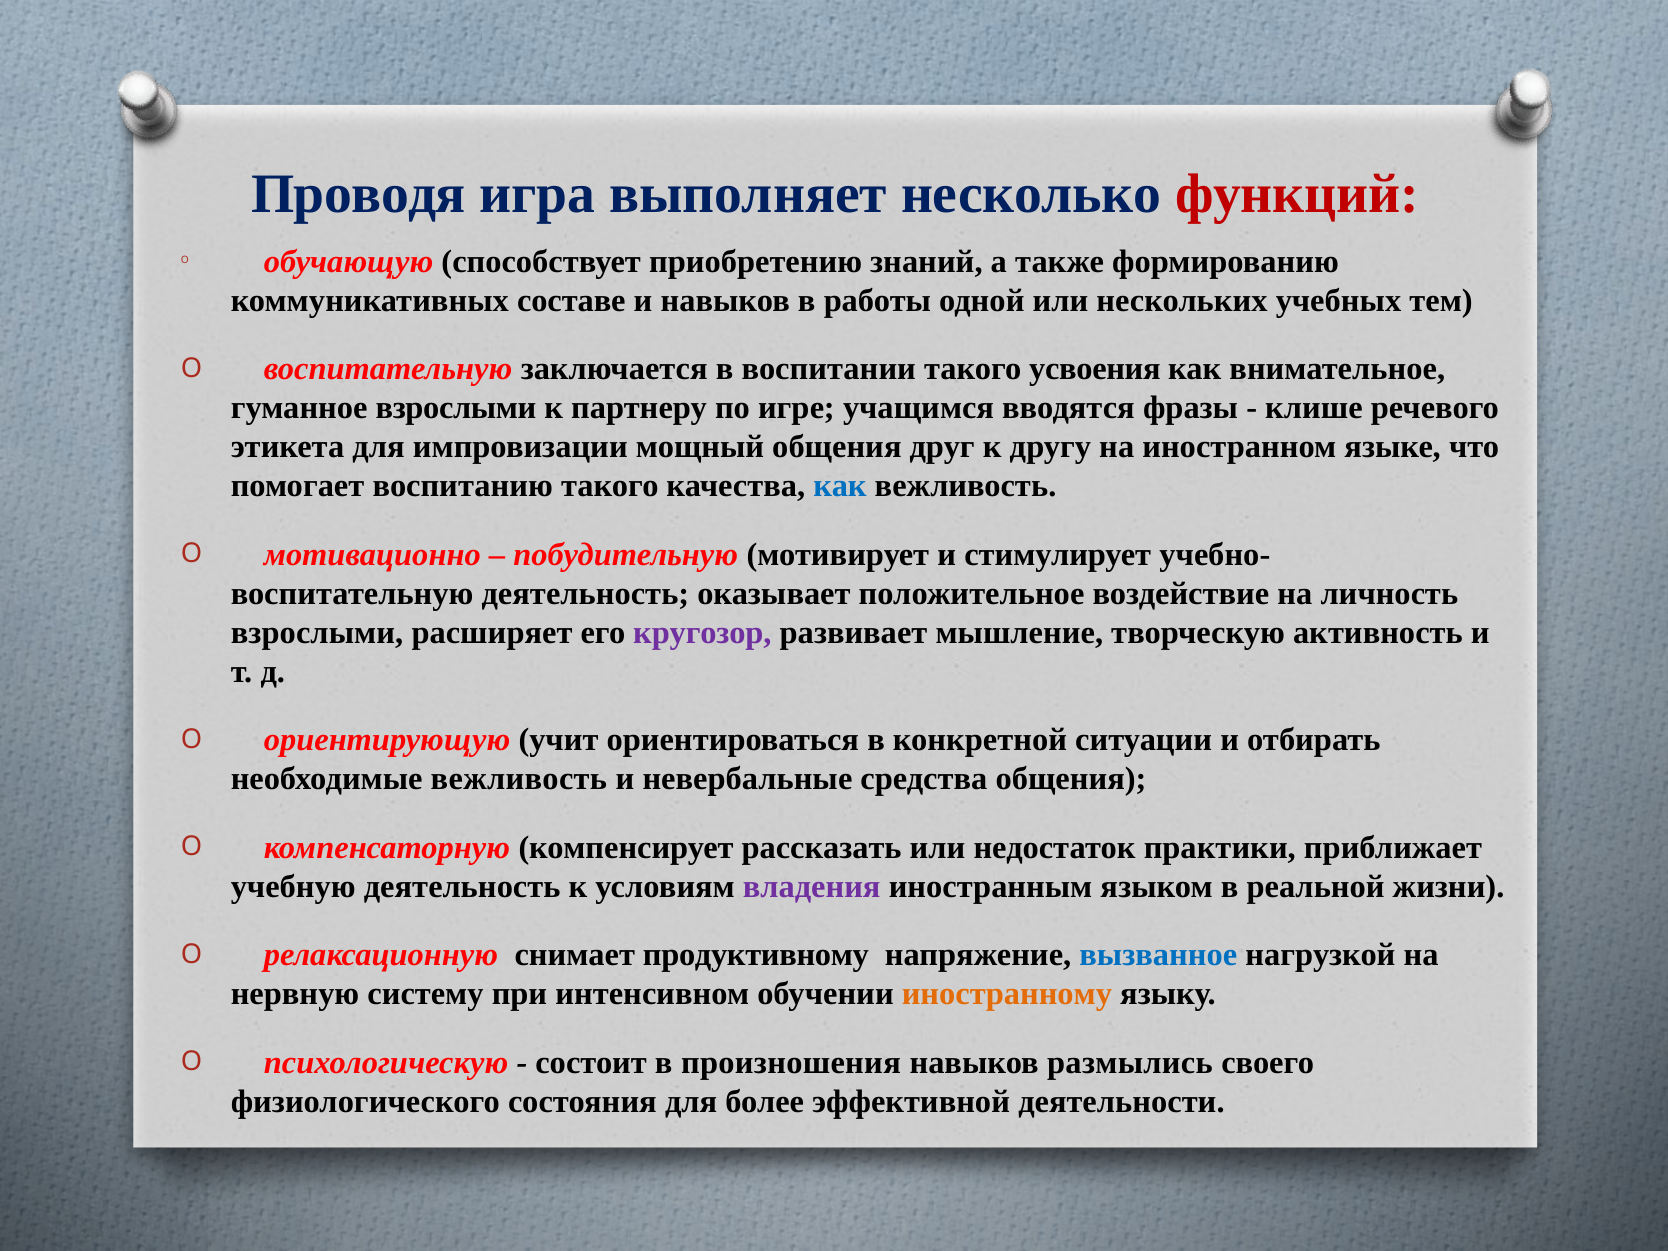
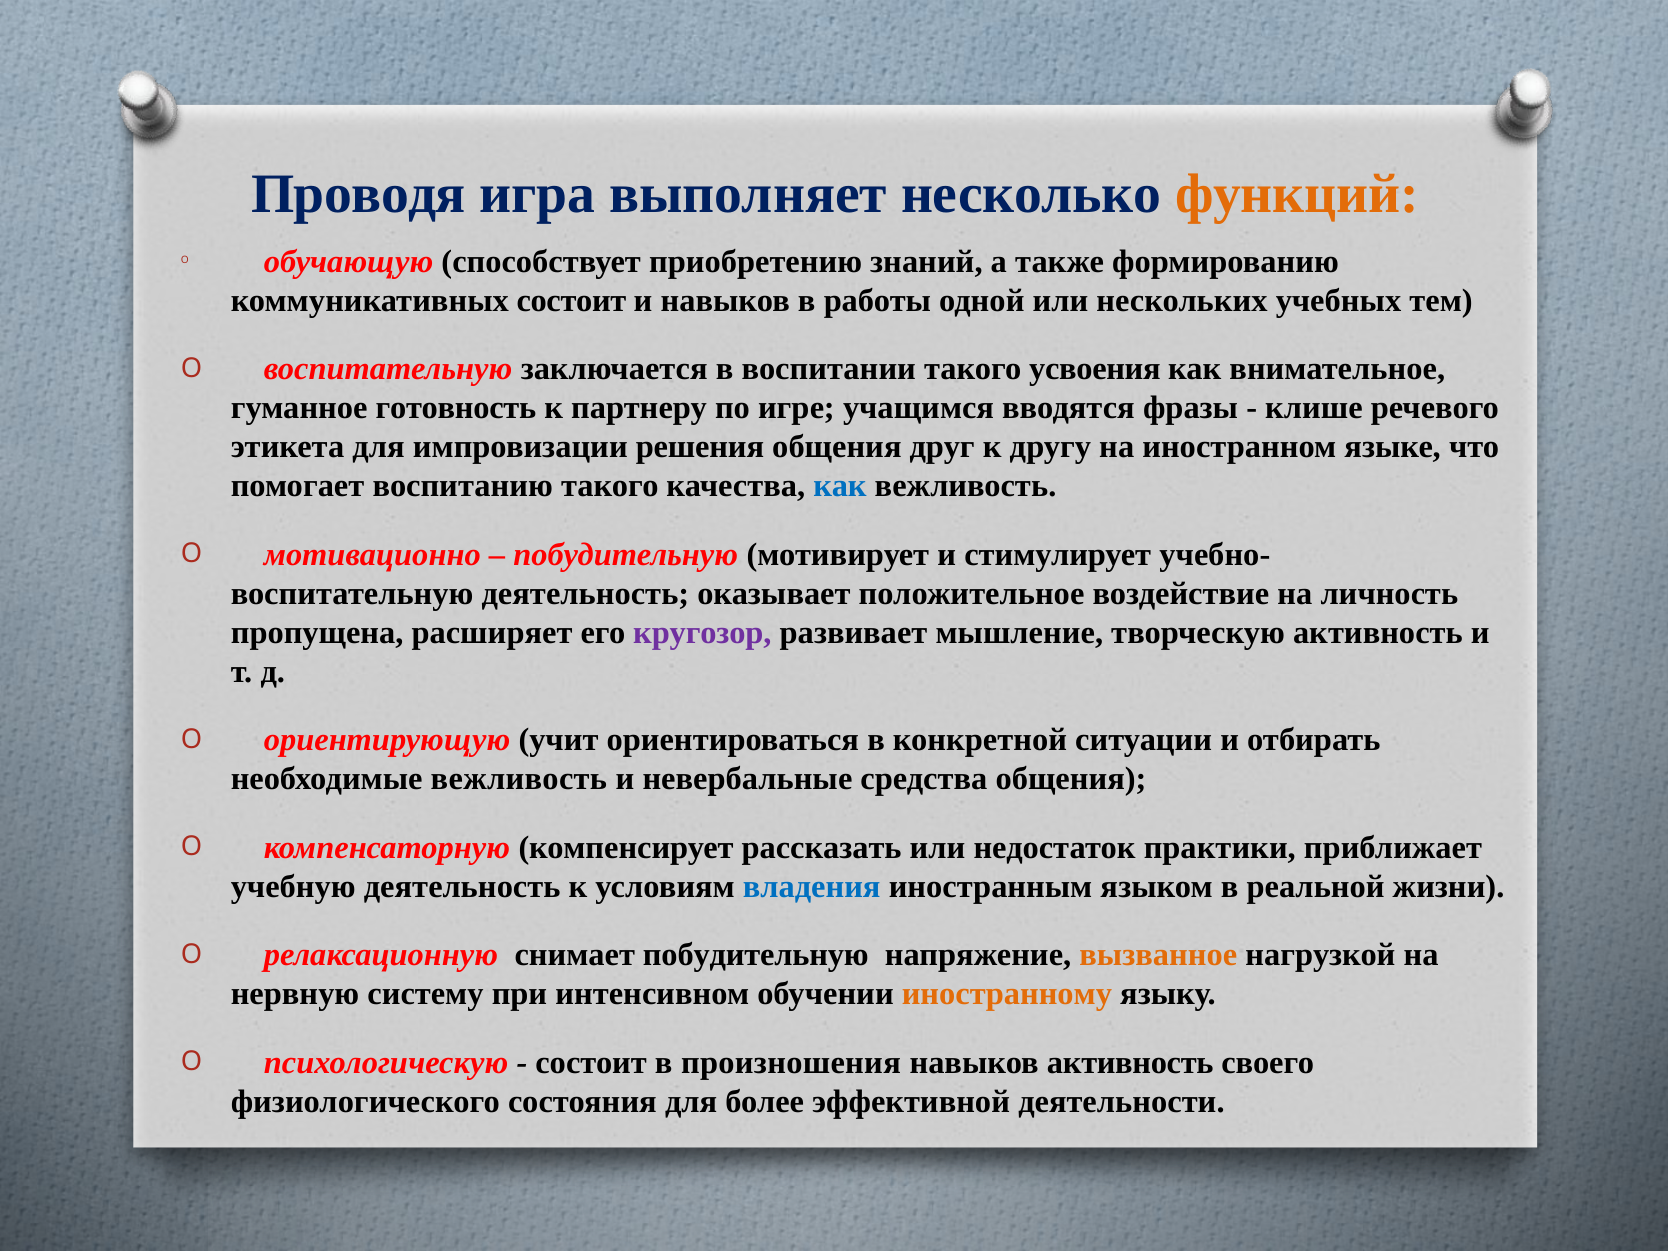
функций colour: red -> orange
коммуникативных составе: составе -> состоит
гуманное взрослыми: взрослыми -> готовность
мощный: мощный -> решения
взрослыми at (317, 632): взрослыми -> пропущена
владения colour: purple -> blue
снимает продуктивному: продуктивному -> побудительную
вызванное colour: blue -> orange
навыков размылись: размылись -> активность
